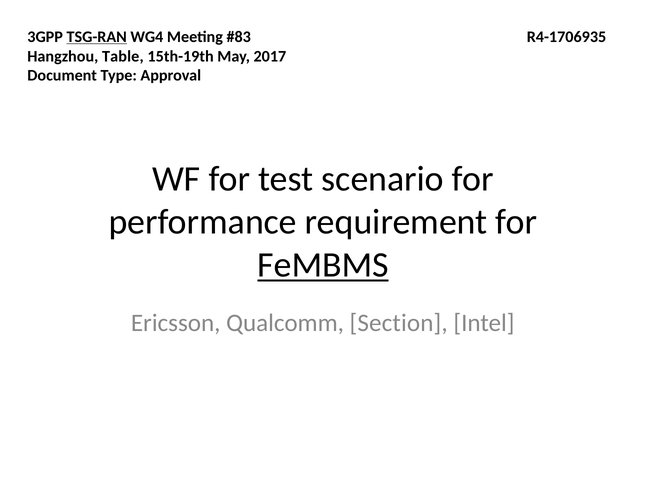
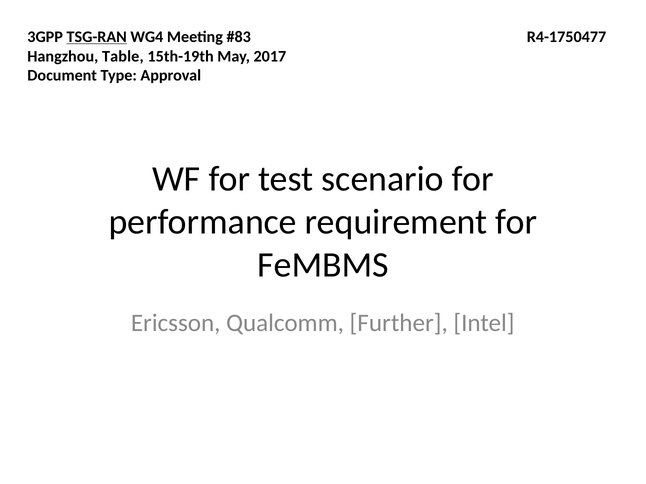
R4-1706935: R4-1706935 -> R4-1750477
FeMBMS underline: present -> none
Section: Section -> Further
